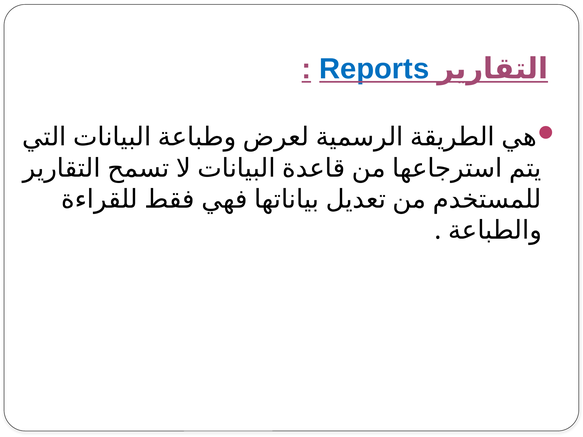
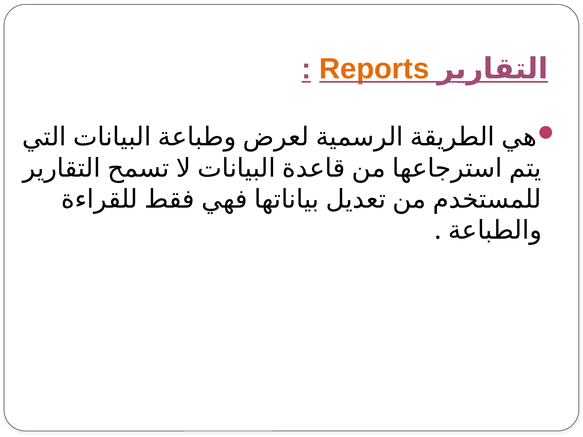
Reports colour: blue -> orange
